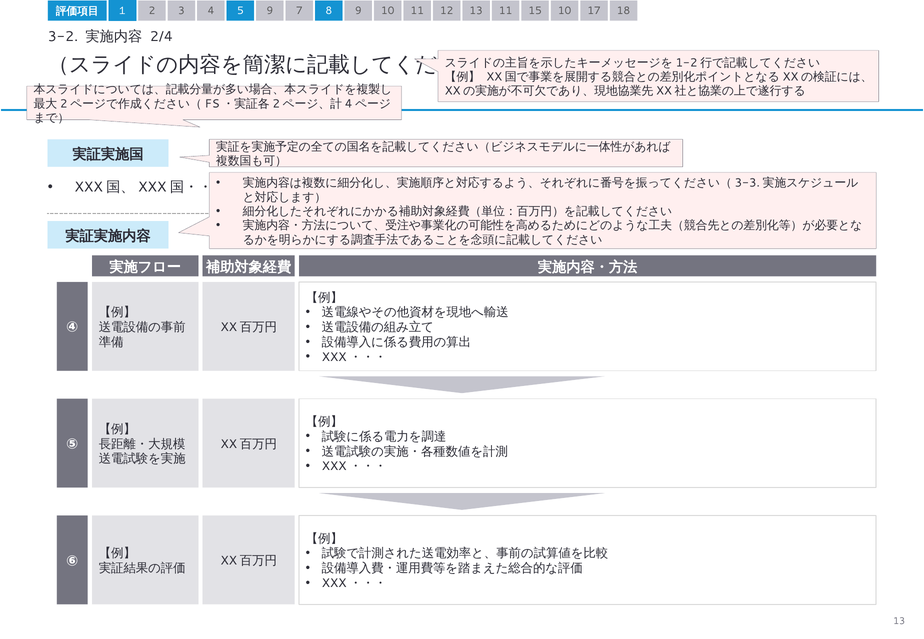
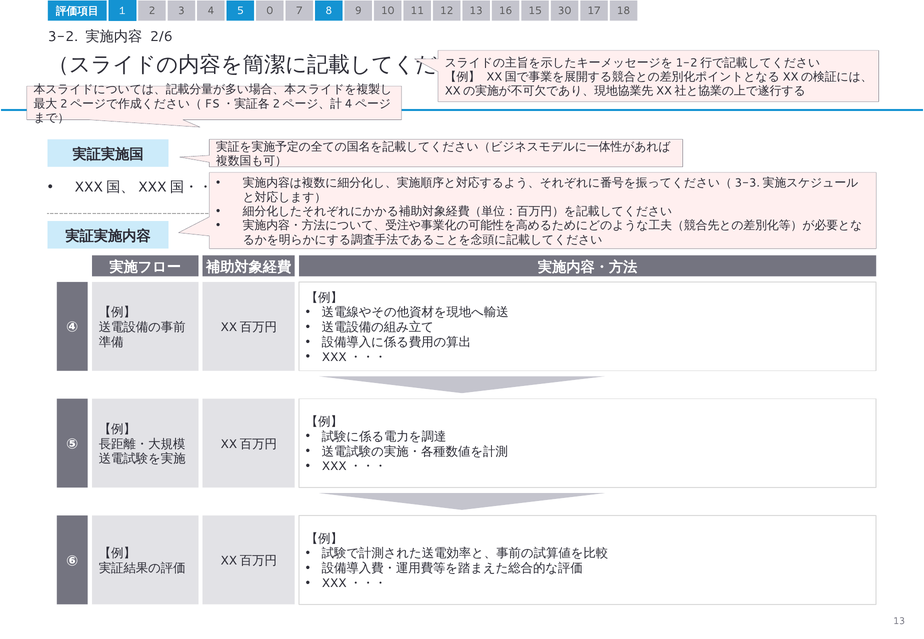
5 9: 9 -> 0
13 11: 11 -> 16
15 10: 10 -> 30
2/4: 2/4 -> 2/6
